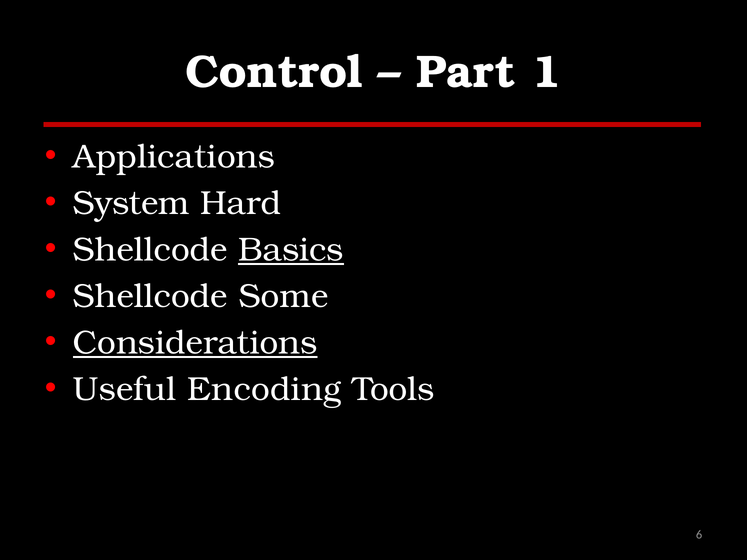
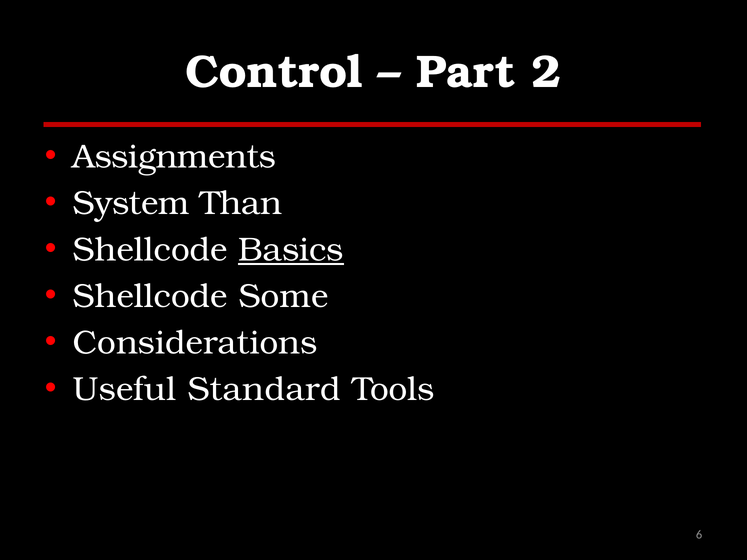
1: 1 -> 2
Applications: Applications -> Assignments
Hard: Hard -> Than
Considerations underline: present -> none
Encoding: Encoding -> Standard
